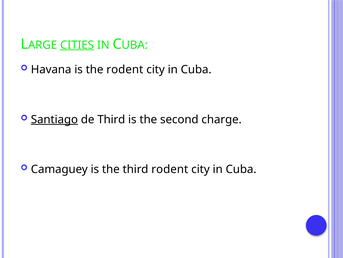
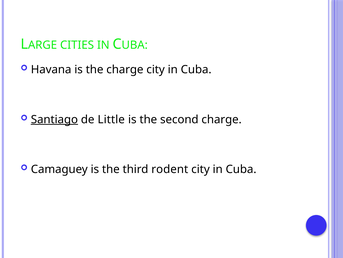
CITIES underline: present -> none
the rodent: rodent -> charge
de Third: Third -> Little
